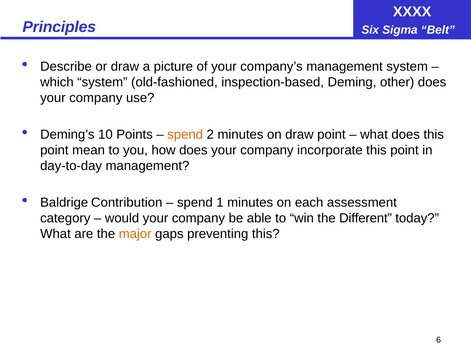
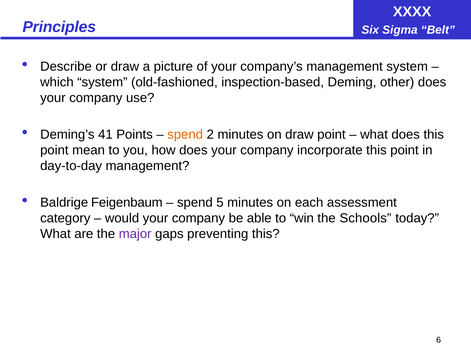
10: 10 -> 41
Contribution: Contribution -> Feigenbaum
1: 1 -> 5
Different: Different -> Schools
major colour: orange -> purple
